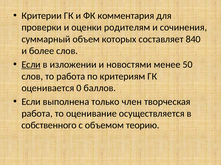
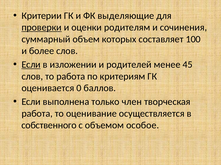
комментария: комментария -> выделяющие
проверки underline: none -> present
840: 840 -> 100
новостями: новостями -> родителей
50: 50 -> 45
теорию: теорию -> особое
